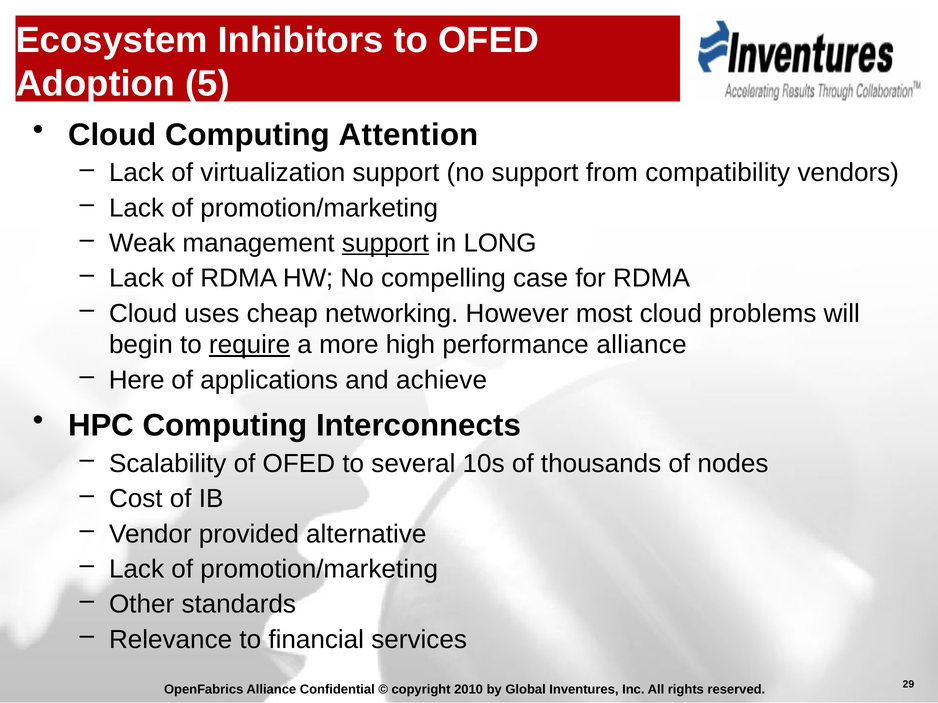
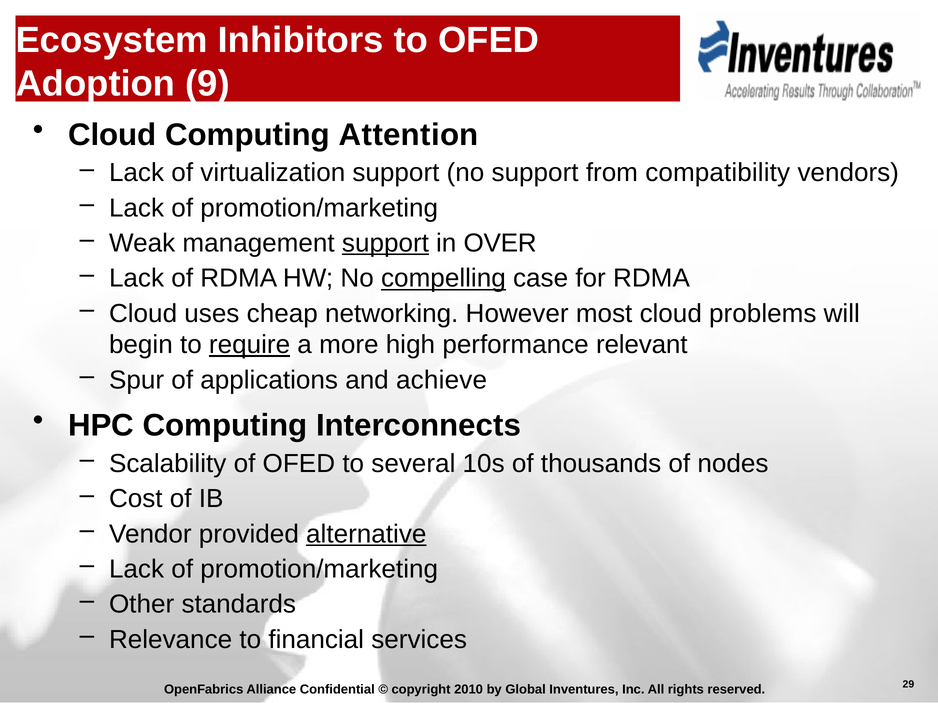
5: 5 -> 9
LONG: LONG -> OVER
compelling underline: none -> present
performance alliance: alliance -> relevant
Here: Here -> Spur
alternative underline: none -> present
